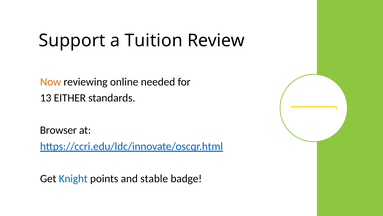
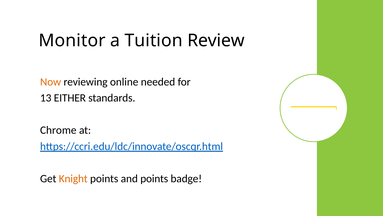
Support: Support -> Monitor
Browser: Browser -> Chrome
Knight colour: blue -> orange
and stable: stable -> points
